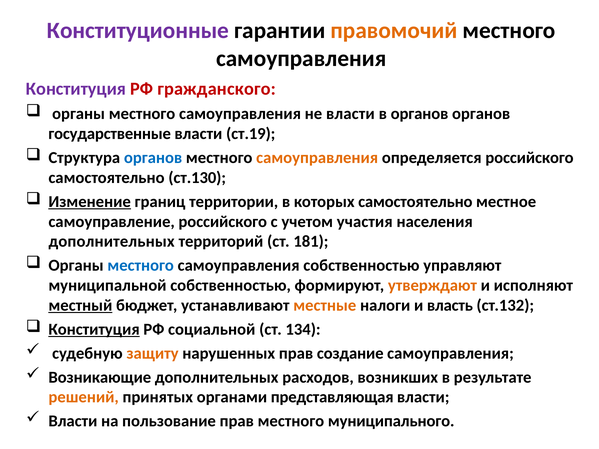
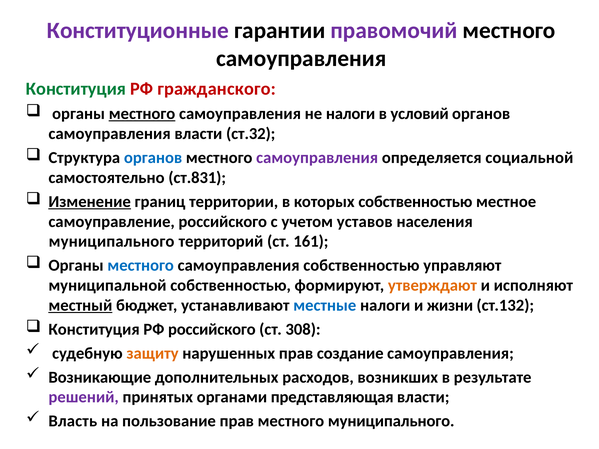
правомочий colour: orange -> purple
Конституция at (76, 89) colour: purple -> green
местного at (142, 114) underline: none -> present
не власти: власти -> налоги
в органов: органов -> условий
государственные at (110, 134): государственные -> самоуправления
ст.19: ст.19 -> ст.32
самоуправления at (317, 158) colour: orange -> purple
определяется российского: российского -> социальной
ст.130: ст.130 -> ст.831
которых самостоятельно: самостоятельно -> собственностью
участия: участия -> уставов
дополнительных at (112, 242): дополнительных -> муниципального
181: 181 -> 161
местные colour: orange -> blue
власть: власть -> жизни
Конституция at (94, 329) underline: present -> none
РФ социальной: социальной -> российского
134: 134 -> 308
решений colour: orange -> purple
Власти at (73, 421): Власти -> Власть
